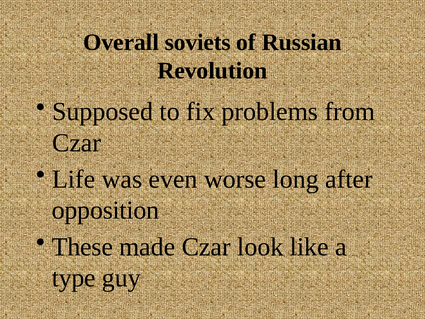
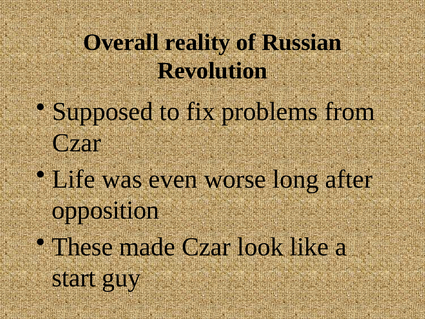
soviets: soviets -> reality
type: type -> start
